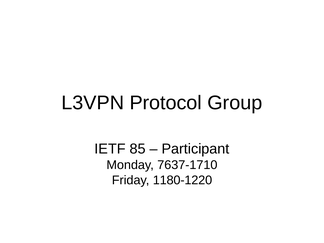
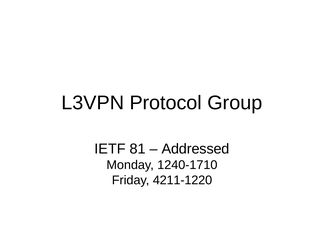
85: 85 -> 81
Participant: Participant -> Addressed
7637-1710: 7637-1710 -> 1240-1710
1180-1220: 1180-1220 -> 4211-1220
